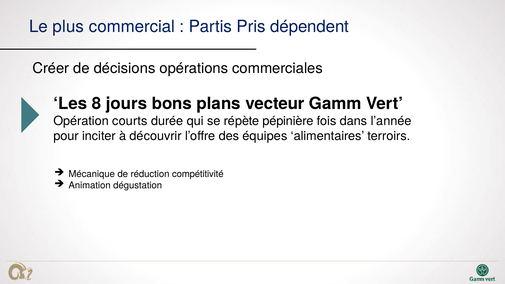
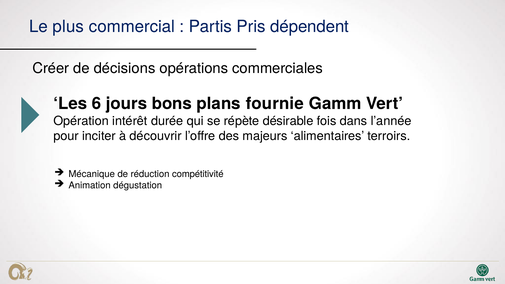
8: 8 -> 6
vecteur: vecteur -> fournie
courts: courts -> intérêt
pépinière: pépinière -> désirable
équipes: équipes -> majeurs
